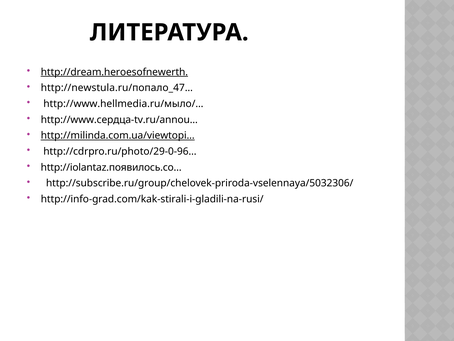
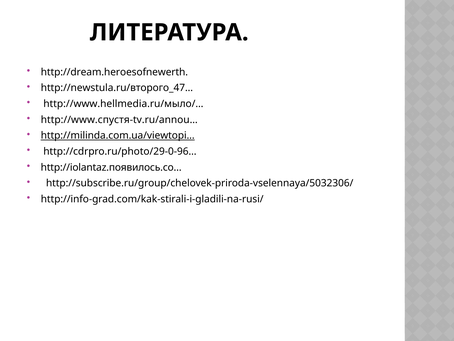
http://dream.heroesofnewerth underline: present -> none
http://newstula.ru/попало_47…: http://newstula.ru/попало_47… -> http://newstula.ru/второго_47…
http://www.сердца-tv.ru/annou…: http://www.сердца-tv.ru/annou… -> http://www.спустя-tv.ru/annou…
